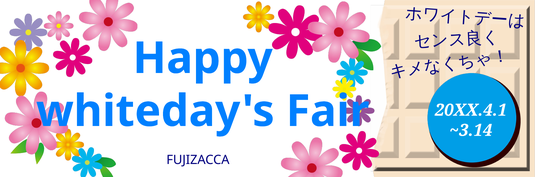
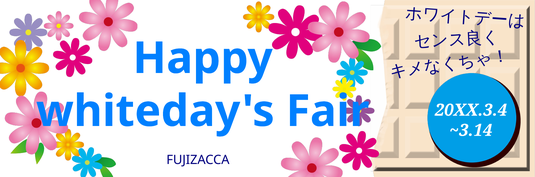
20XX.4.1: 20XX.4.1 -> 20XX.3.4
